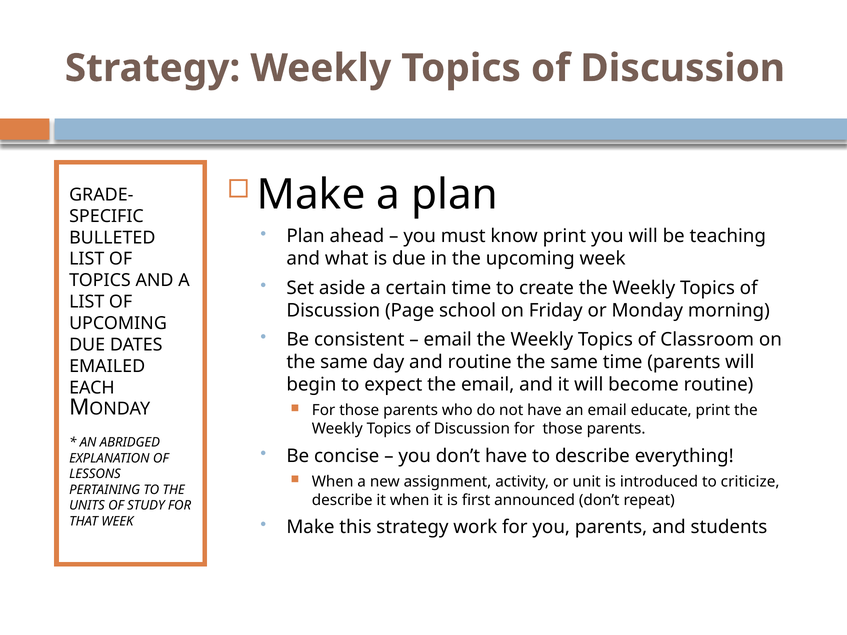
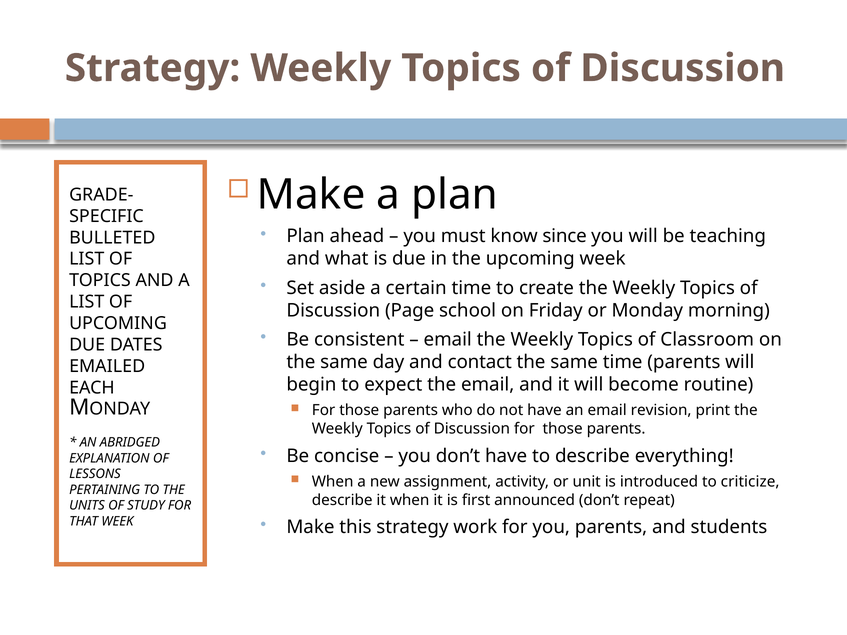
know print: print -> since
and routine: routine -> contact
educate: educate -> revision
